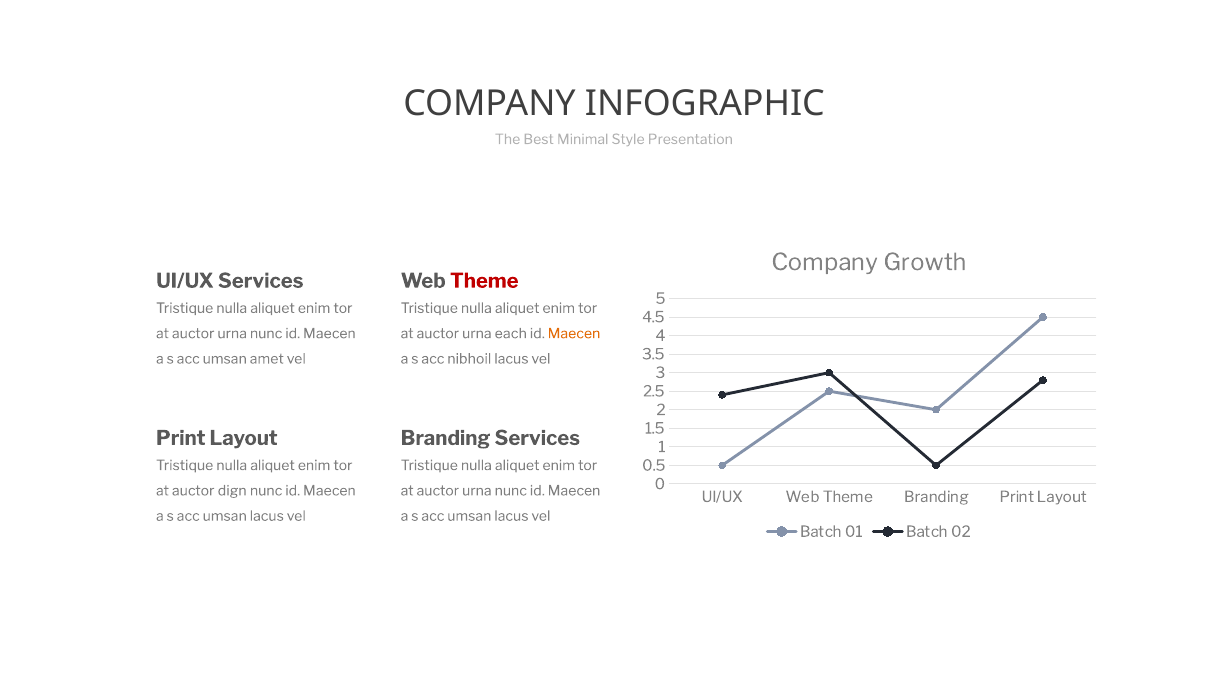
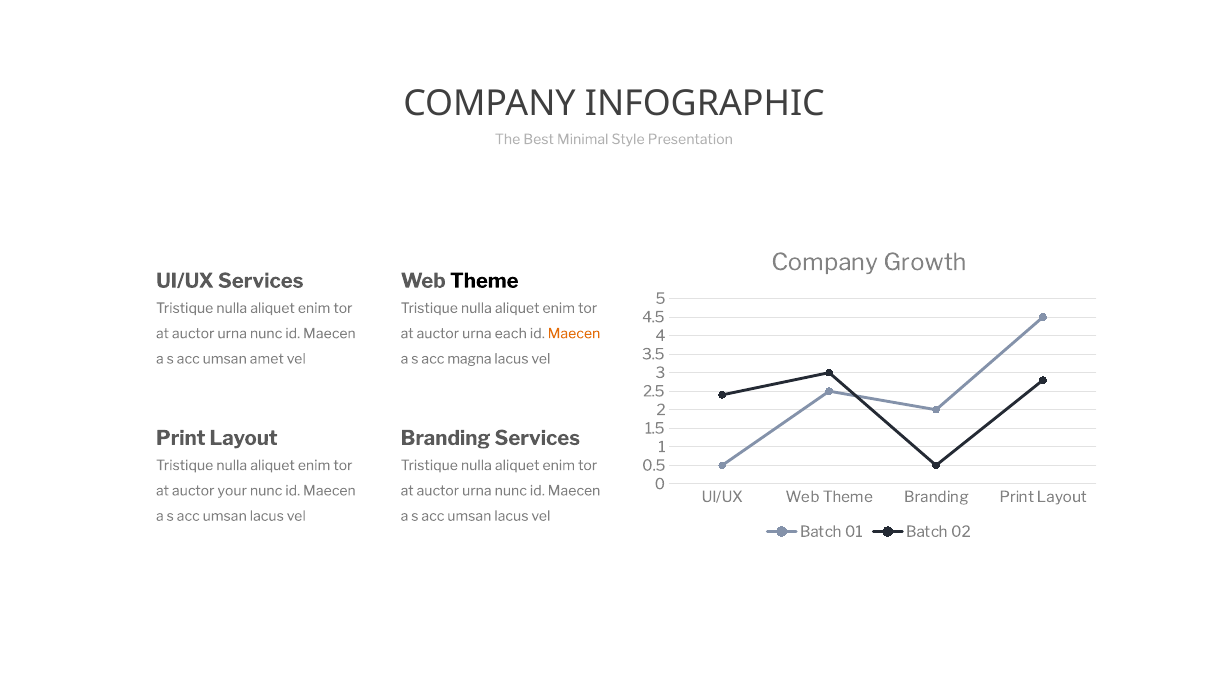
Theme at (484, 281) colour: red -> black
nibhoil: nibhoil -> magna
dign: dign -> your
